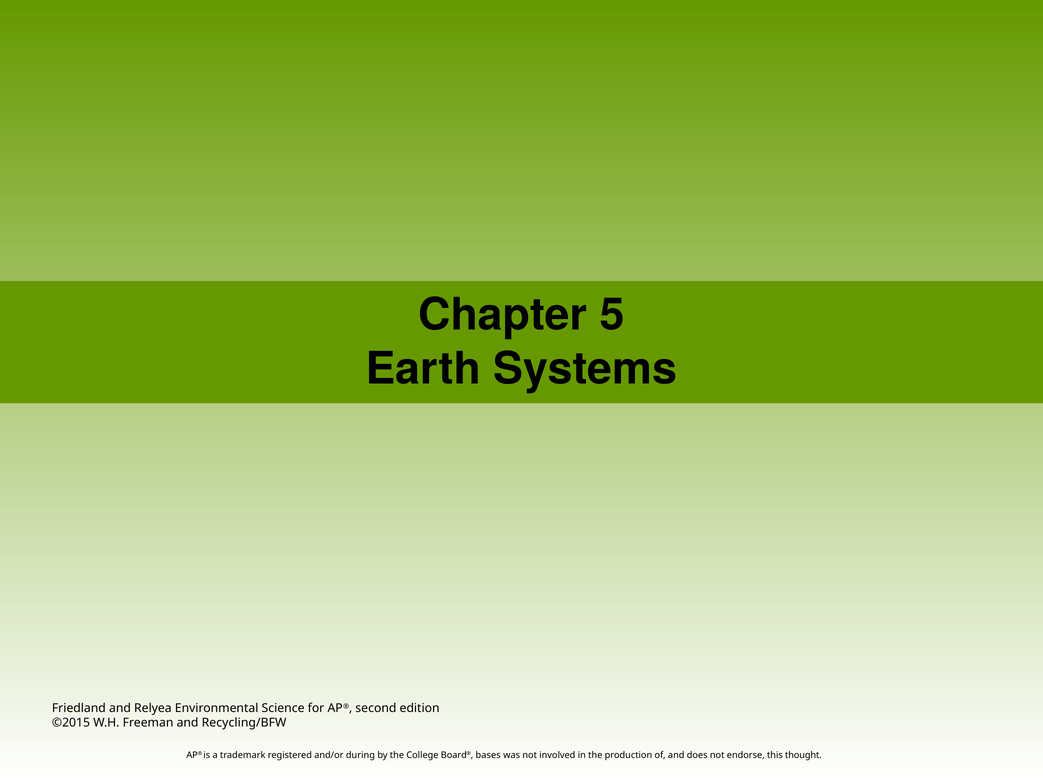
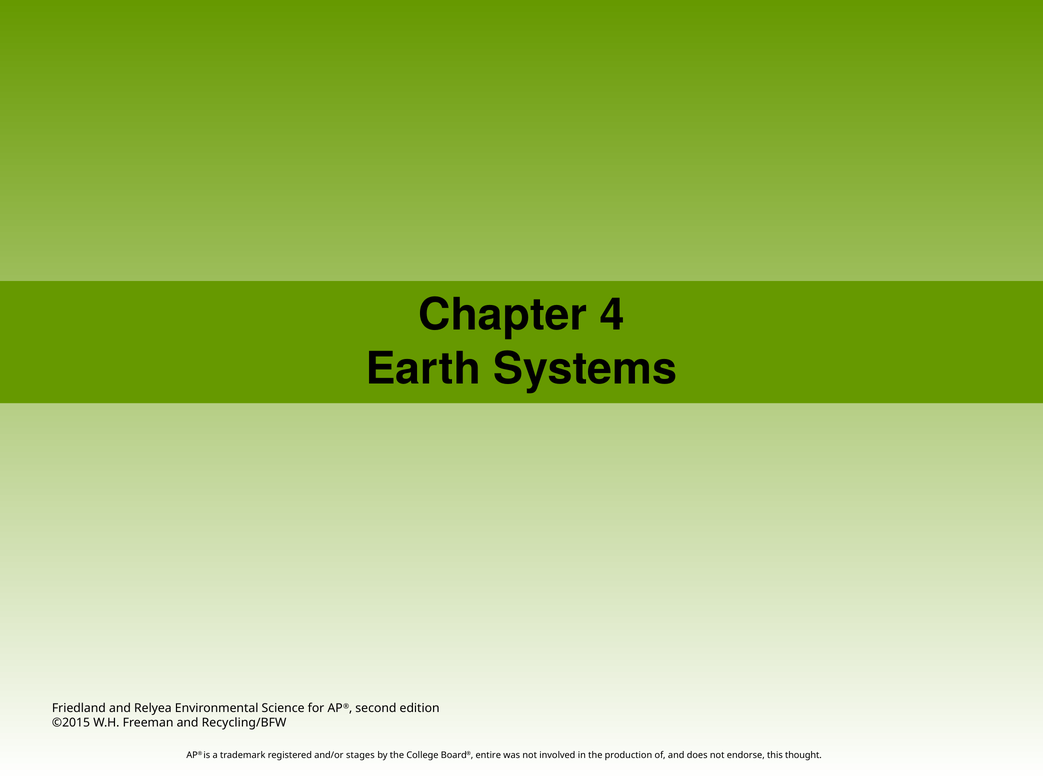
5: 5 -> 4
during: during -> stages
bases: bases -> entire
